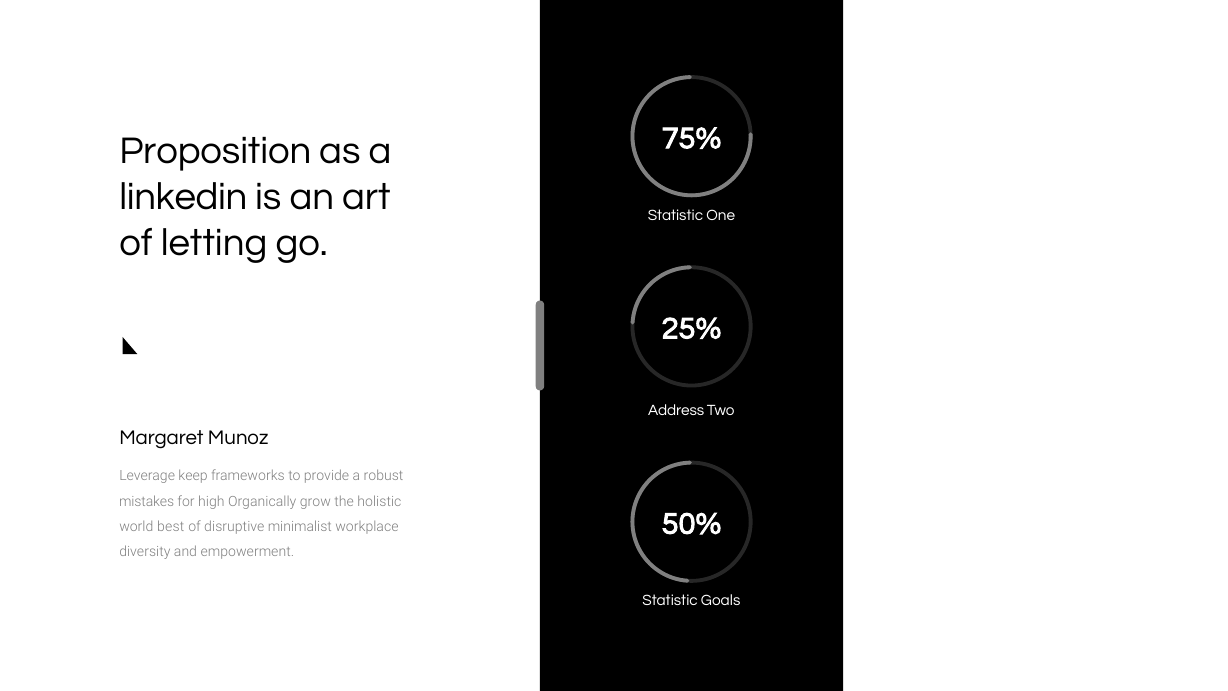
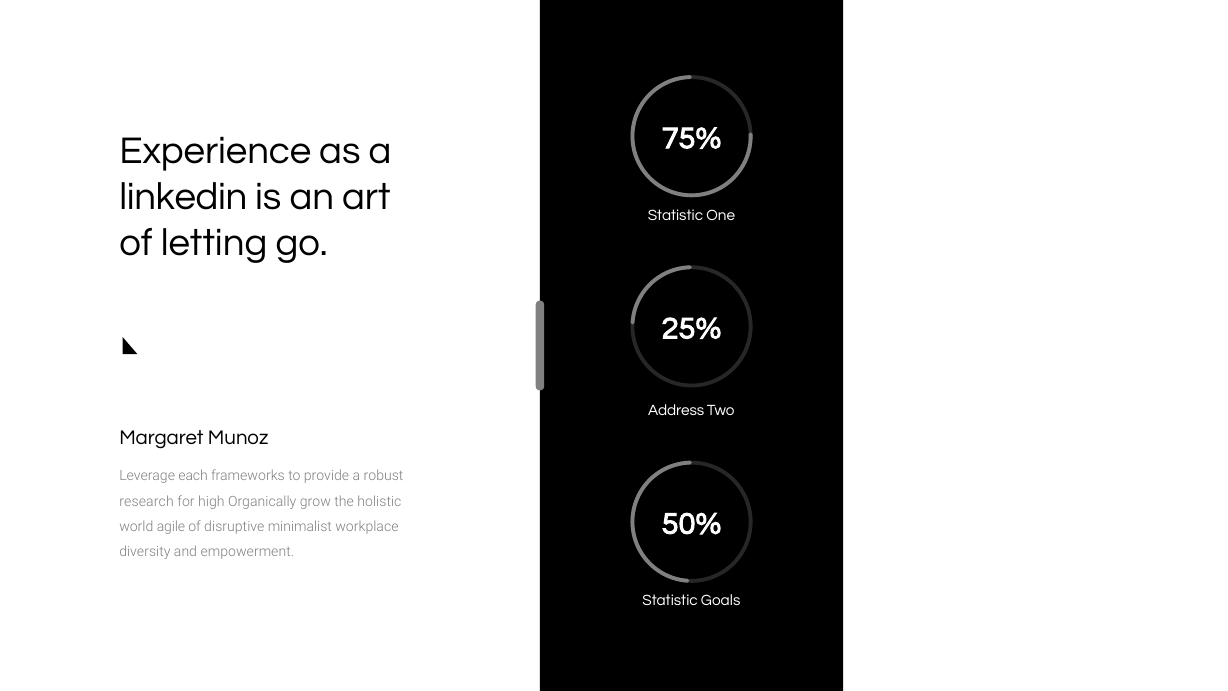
Proposition: Proposition -> Experience
keep: keep -> each
mistakes: mistakes -> research
best: best -> agile
